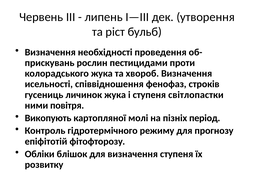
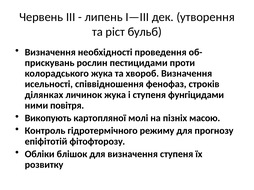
гусениць: гусениць -> ділянках
світлопастки: світлопастки -> фунгіцидами
період: період -> масою
